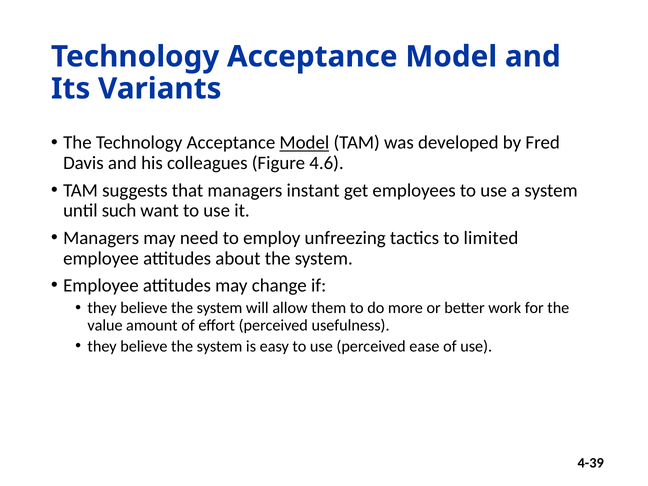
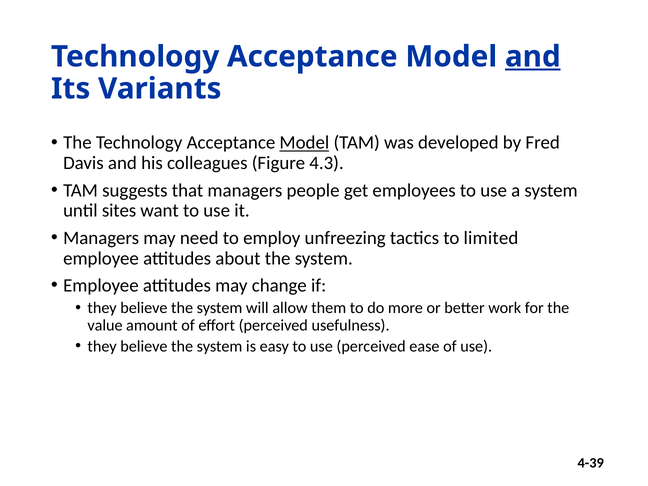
and at (533, 57) underline: none -> present
4.6: 4.6 -> 4.3
instant: instant -> people
such: such -> sites
